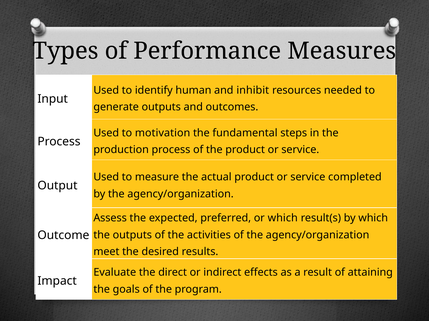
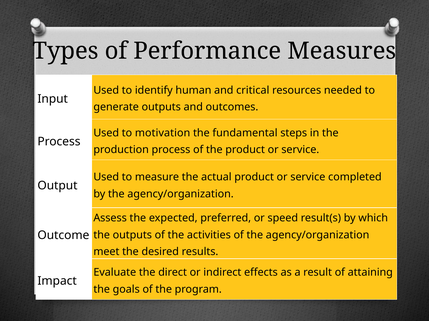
inhibit: inhibit -> critical
or which: which -> speed
